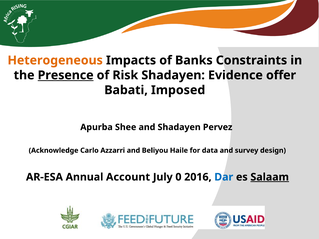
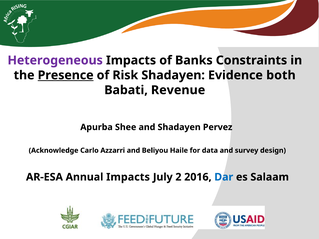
Heterogeneous colour: orange -> purple
offer: offer -> both
Imposed: Imposed -> Revenue
Annual Account: Account -> Impacts
0: 0 -> 2
Salaam underline: present -> none
